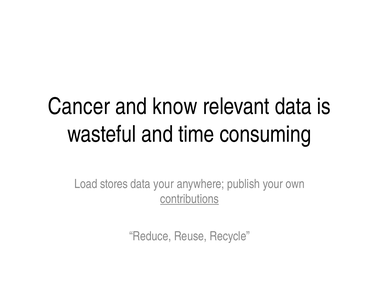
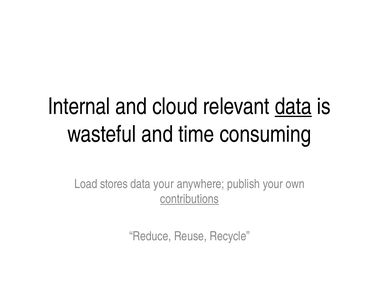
Cancer: Cancer -> Internal
know: know -> cloud
data at (293, 106) underline: none -> present
